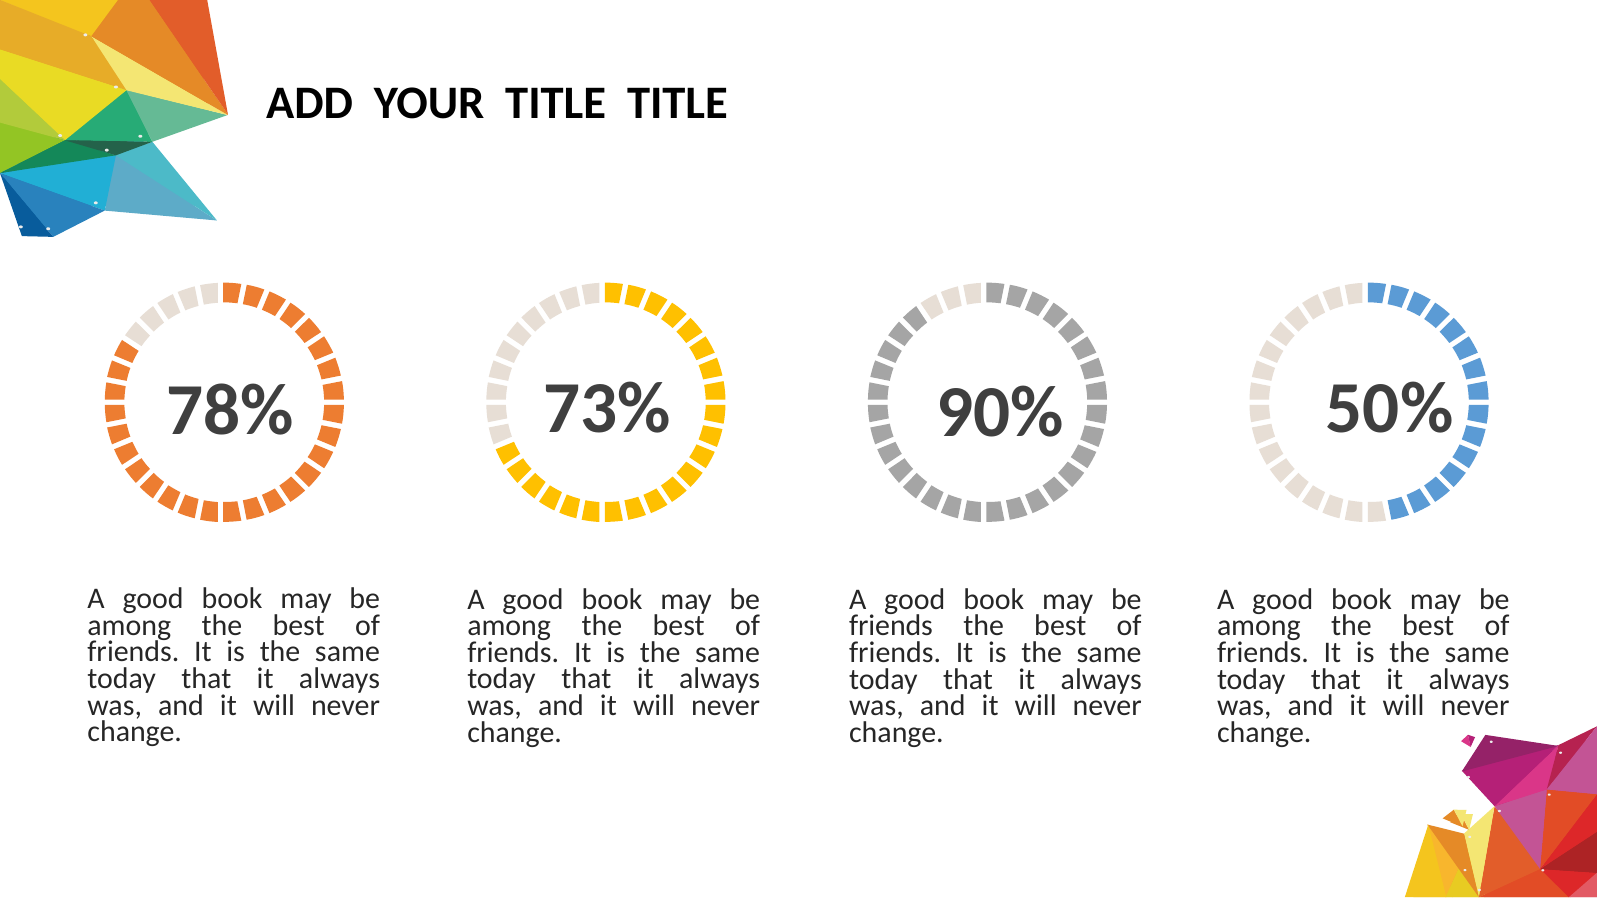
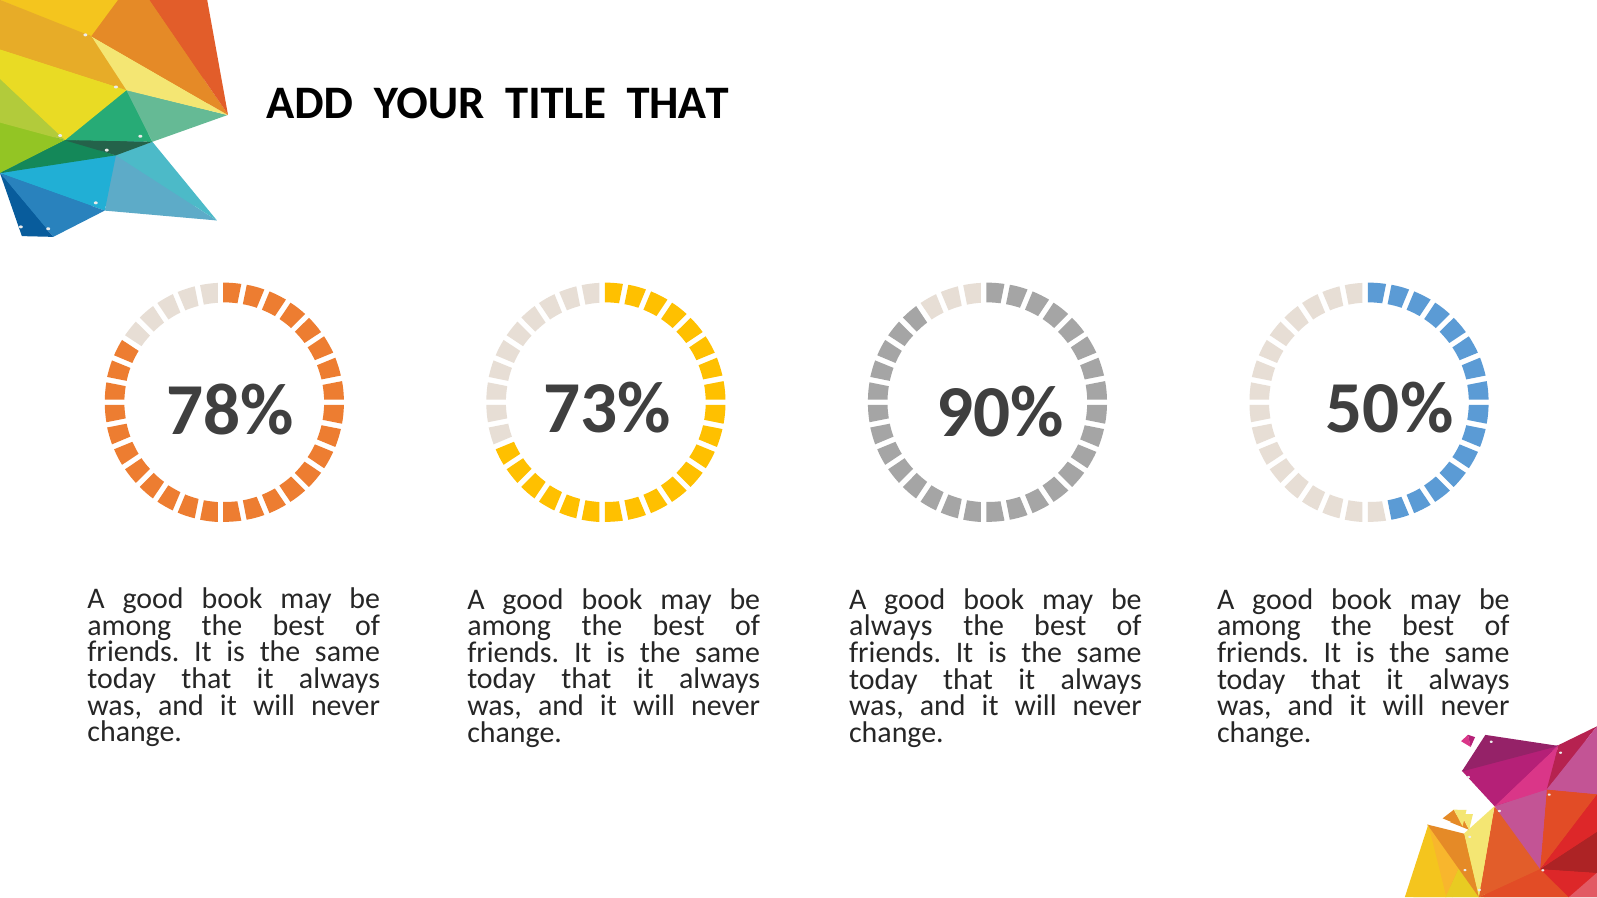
TITLE TITLE: TITLE -> THAT
friends at (891, 626): friends -> always
